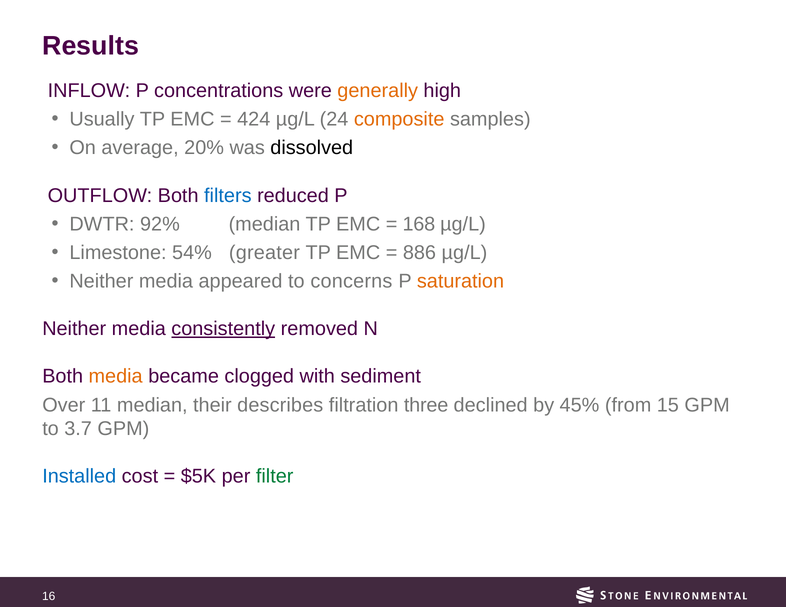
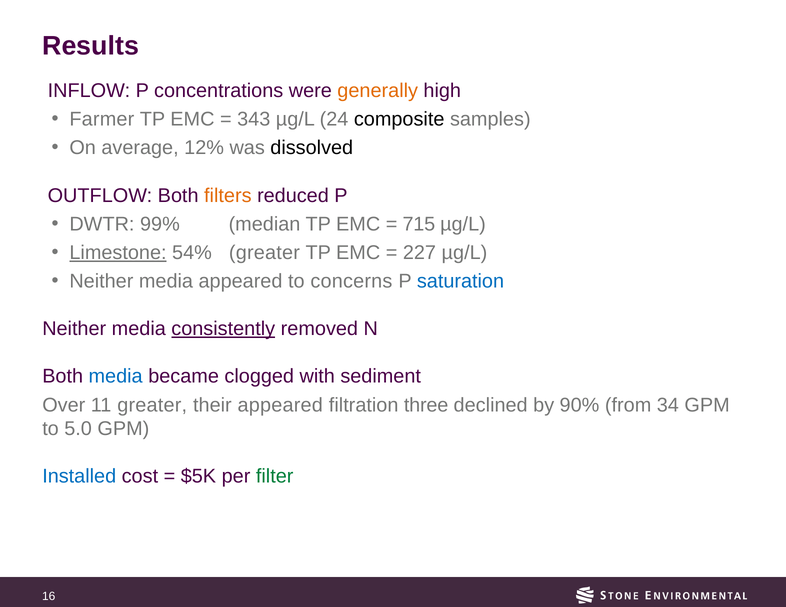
Usually: Usually -> Farmer
424: 424 -> 343
composite colour: orange -> black
20%: 20% -> 12%
filters colour: blue -> orange
92%: 92% -> 99%
168: 168 -> 715
Limestone underline: none -> present
886: 886 -> 227
saturation colour: orange -> blue
media at (116, 377) colour: orange -> blue
11 median: median -> greater
their describes: describes -> appeared
45%: 45% -> 90%
15: 15 -> 34
3.7: 3.7 -> 5.0
